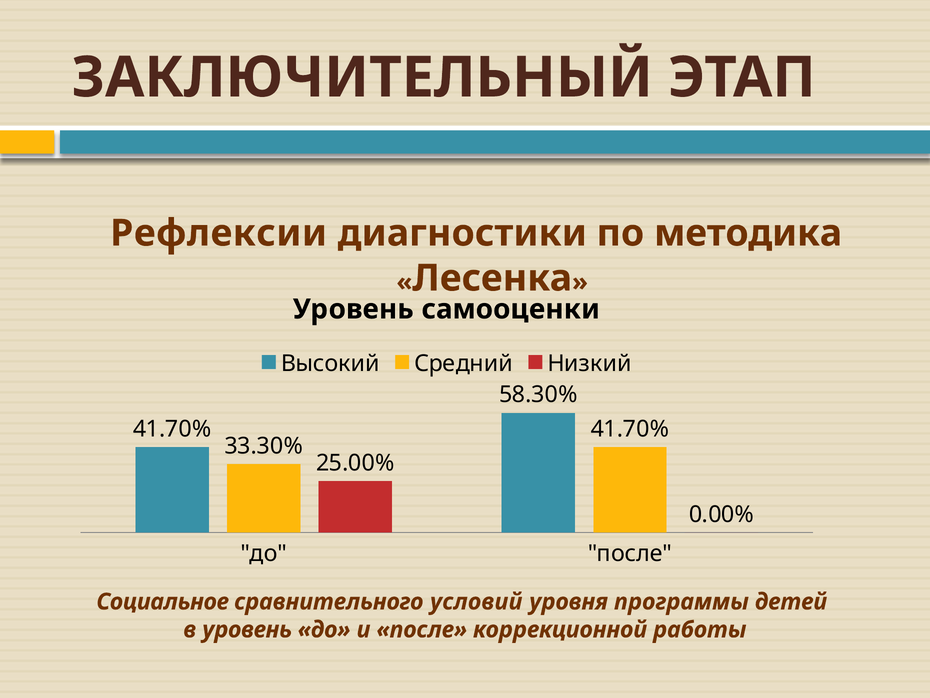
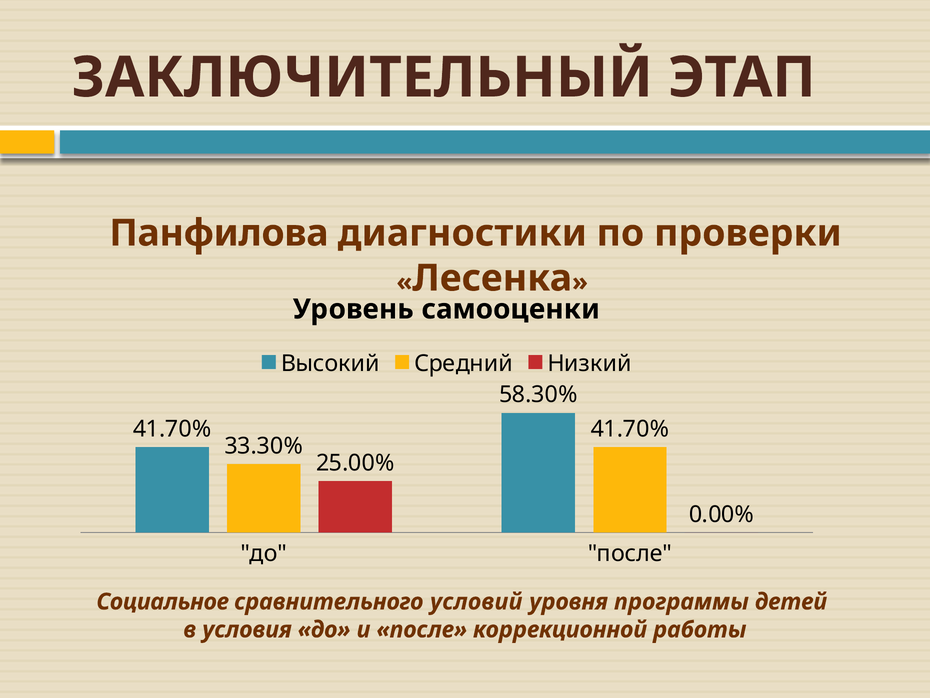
Рефлексии: Рефлексии -> Панфилова
методика: методика -> проверки
в уровень: уровень -> условия
